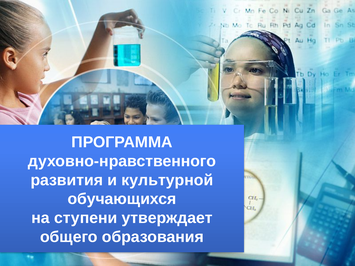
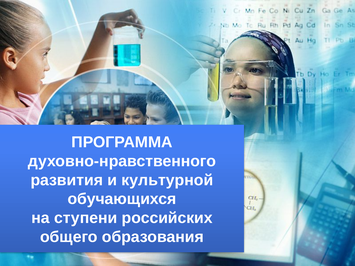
утверждает: утверждает -> российских
